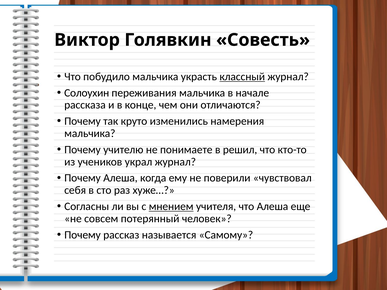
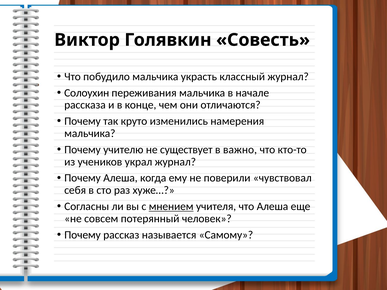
классный underline: present -> none
понимаете: понимаете -> существует
решил: решил -> важно
